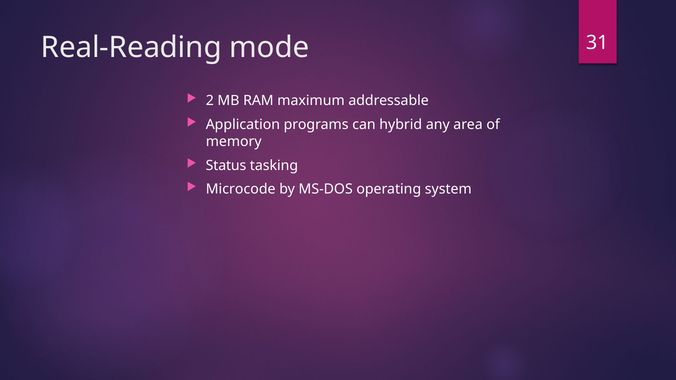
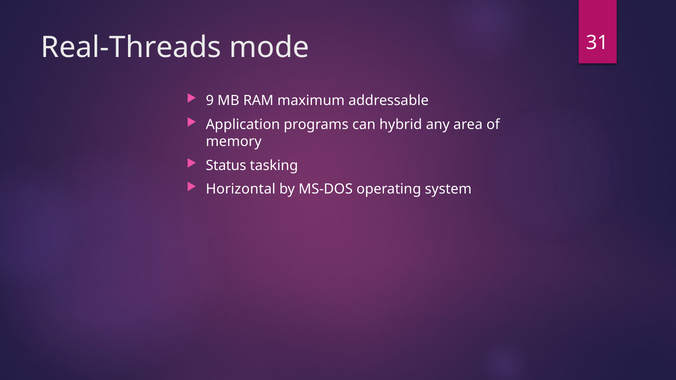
Real-Reading: Real-Reading -> Real-Threads
2: 2 -> 9
Microcode: Microcode -> Horizontal
